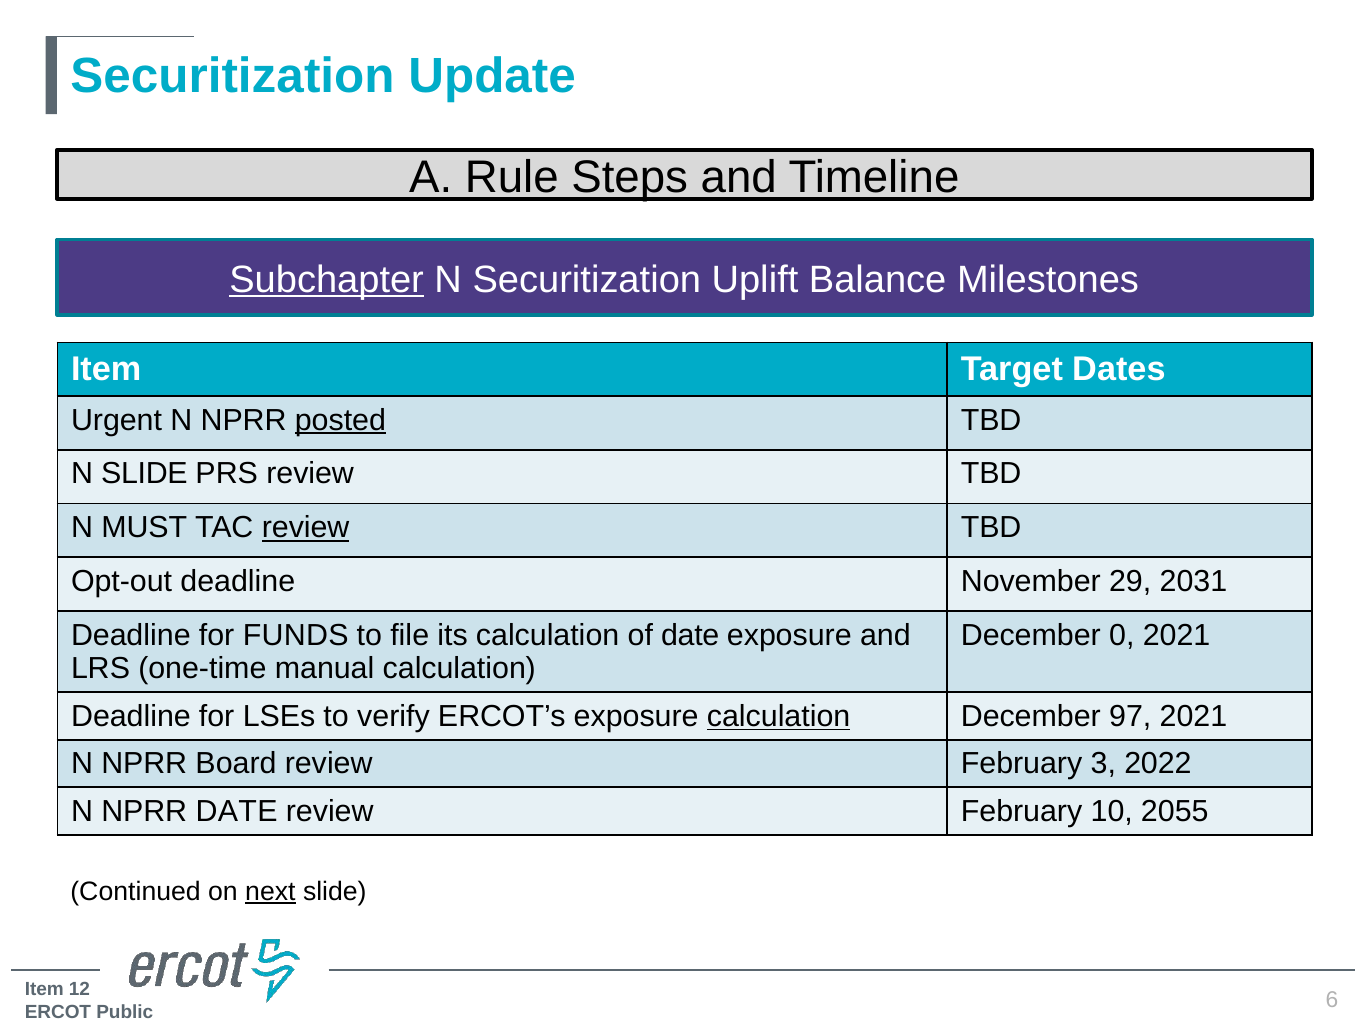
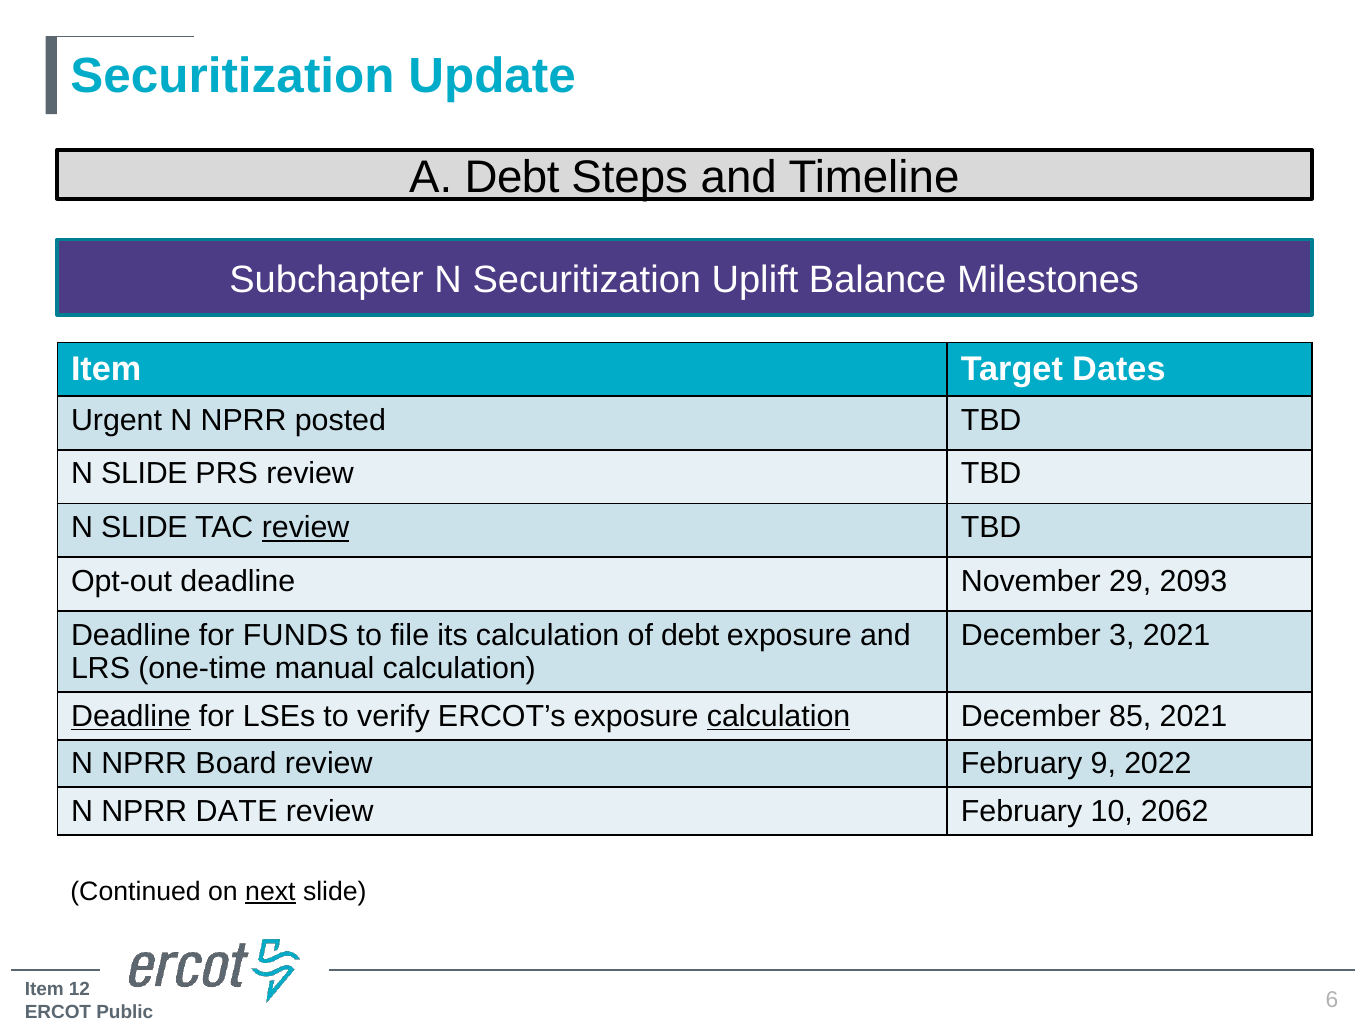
A Rule: Rule -> Debt
Subchapter underline: present -> none
posted underline: present -> none
MUST at (144, 527): MUST -> SLIDE
2031: 2031 -> 2093
of date: date -> debt
0: 0 -> 3
Deadline at (131, 716) underline: none -> present
97: 97 -> 85
3: 3 -> 9
2055: 2055 -> 2062
